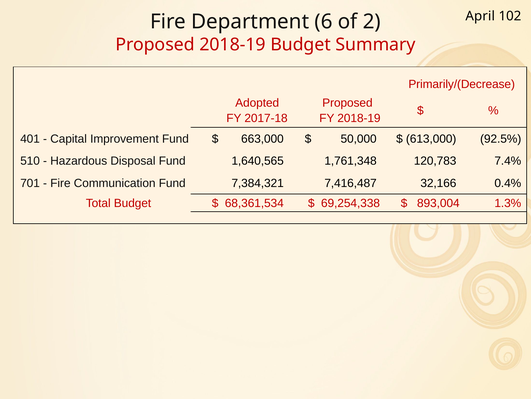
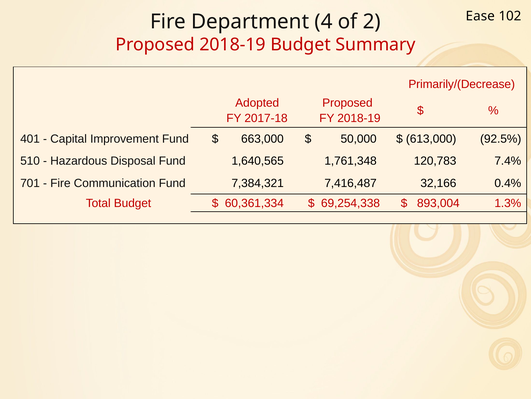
April: April -> Ease
6: 6 -> 4
68,361,534: 68,361,534 -> 60,361,334
